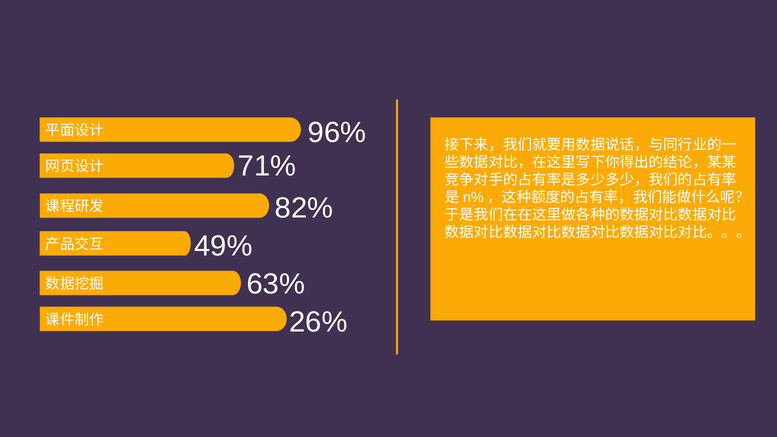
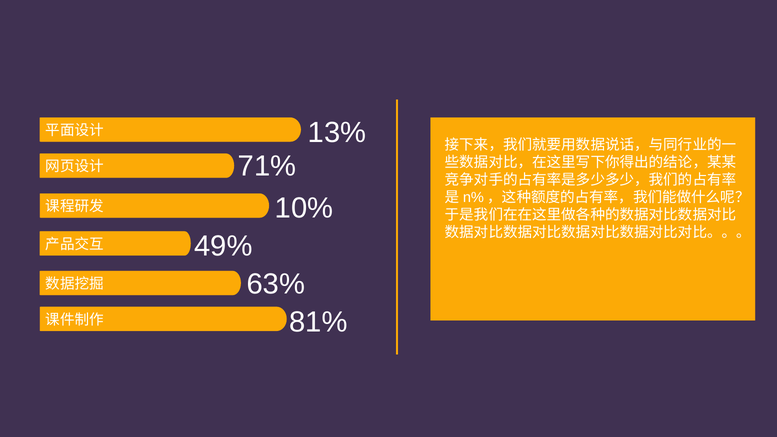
96%: 96% -> 13%
82%: 82% -> 10%
26%: 26% -> 81%
